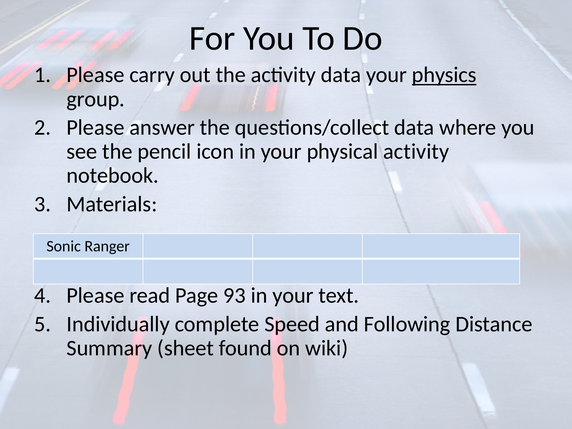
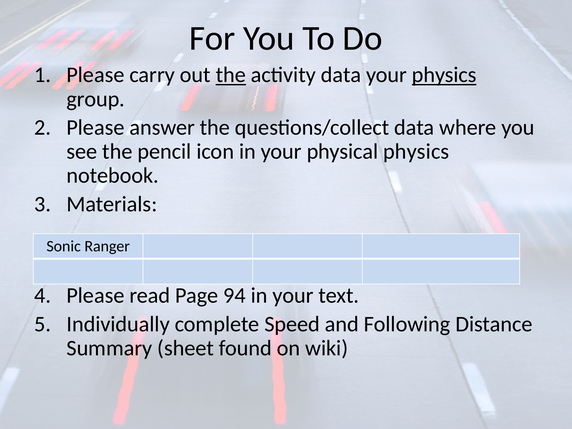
the at (231, 75) underline: none -> present
physical activity: activity -> physics
93: 93 -> 94
